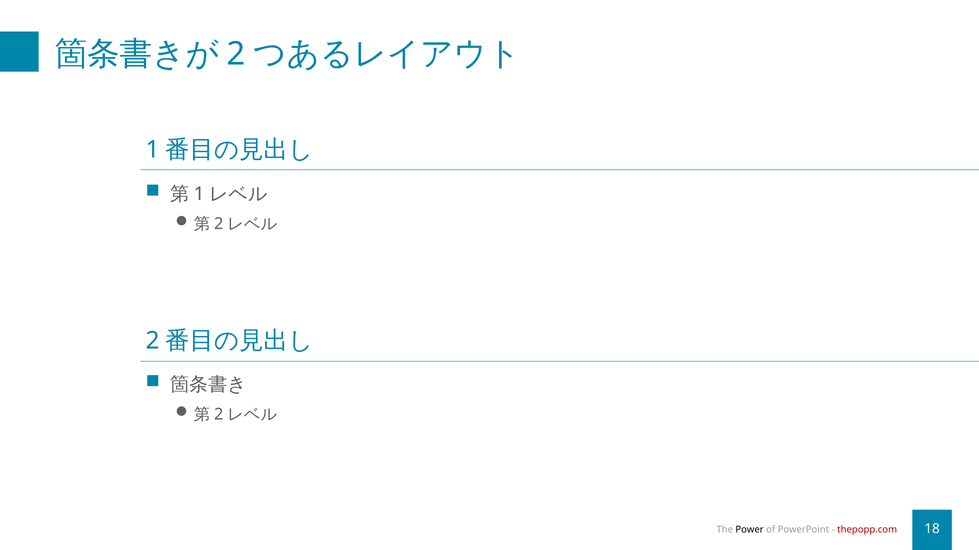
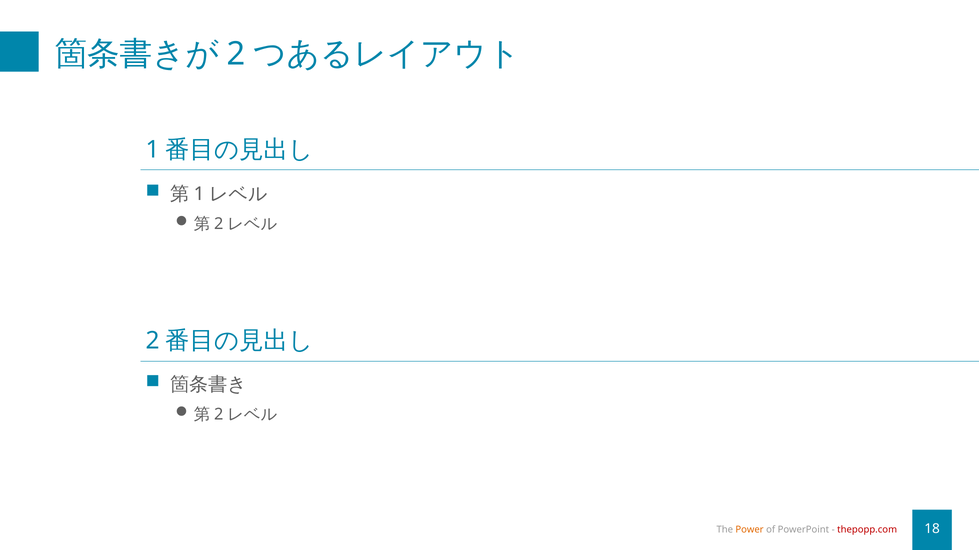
Power colour: black -> orange
